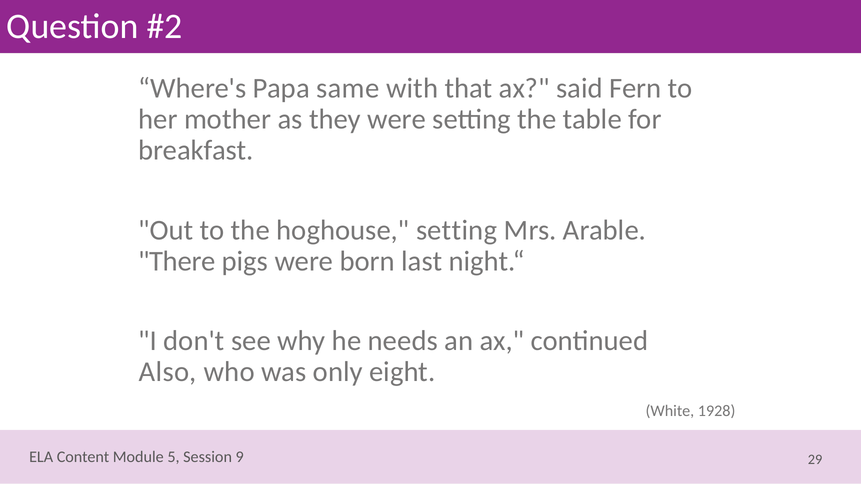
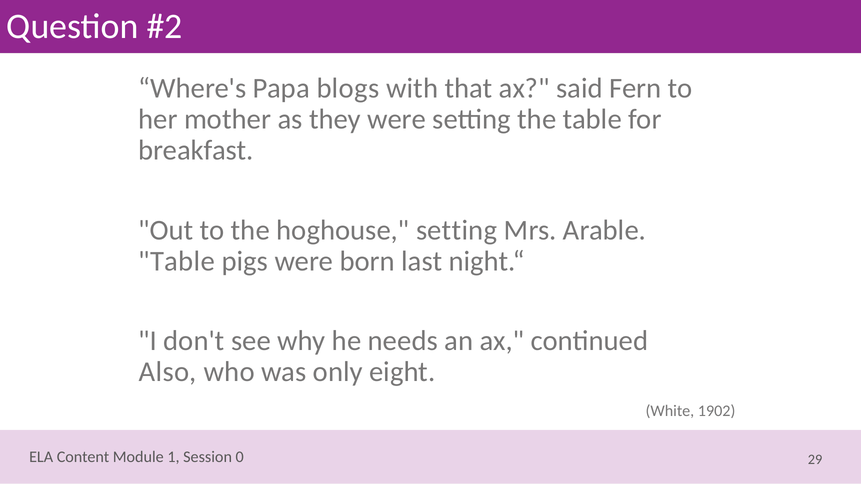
same: same -> blogs
There at (177, 261): There -> Table
1928: 1928 -> 1902
5: 5 -> 1
9: 9 -> 0
